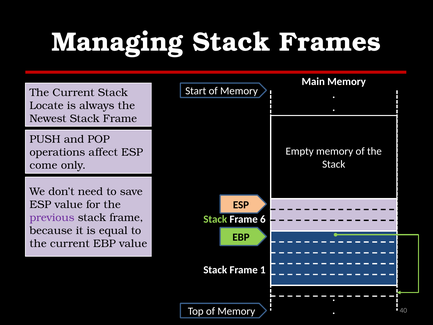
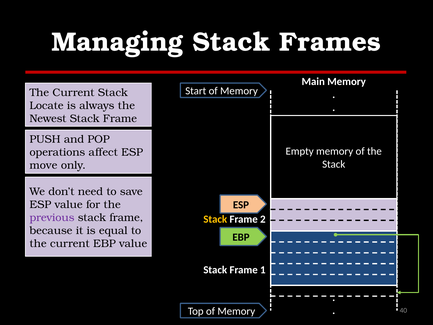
come: come -> move
Stack at (215, 219) colour: light green -> yellow
6: 6 -> 2
